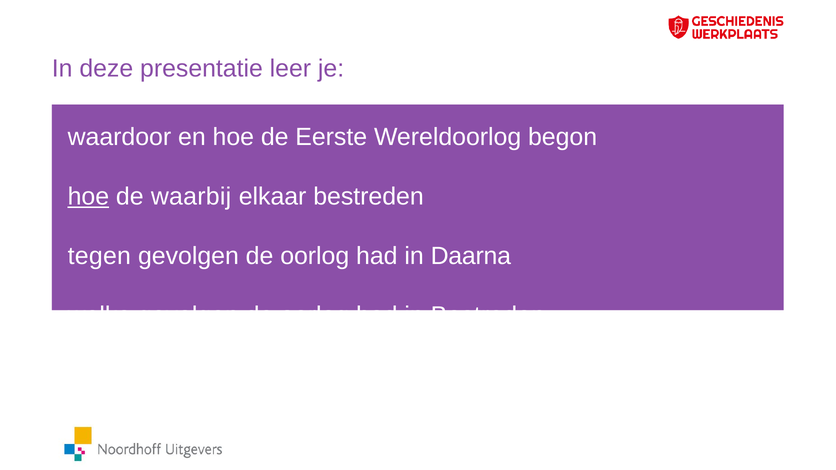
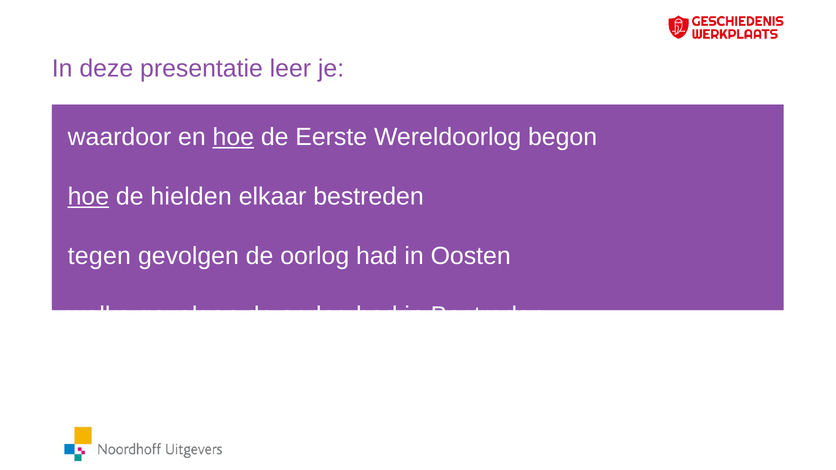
hoe at (233, 137) underline: none -> present
waarbij: waarbij -> hielden
Daarna: Daarna -> Oosten
